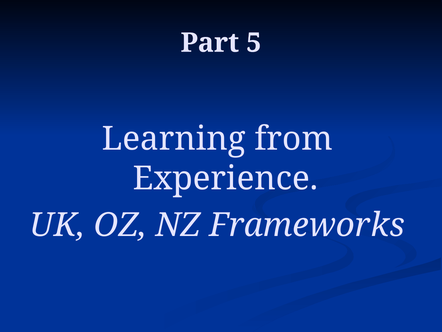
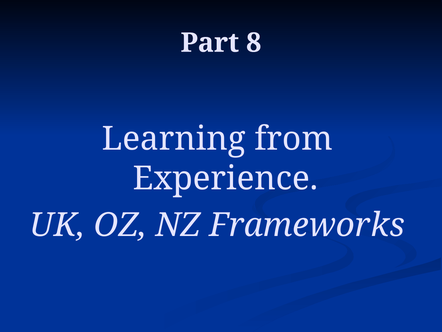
5: 5 -> 8
